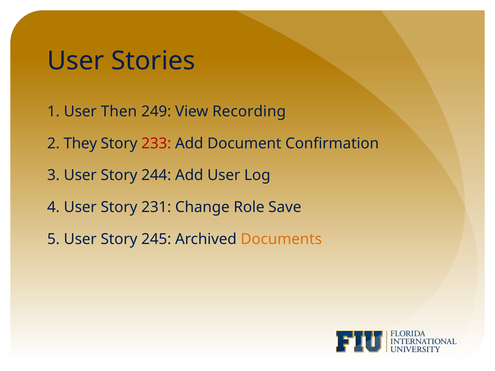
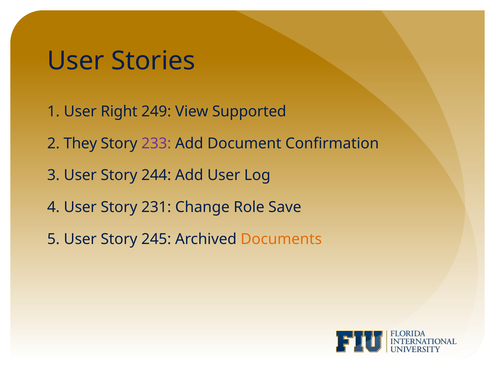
Then: Then -> Right
Recording: Recording -> Supported
233 colour: red -> purple
